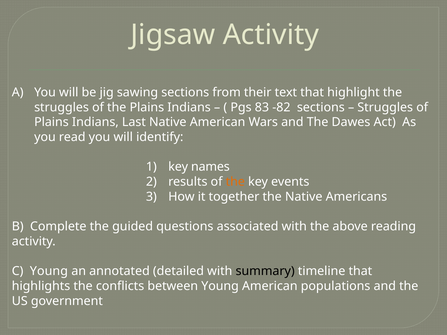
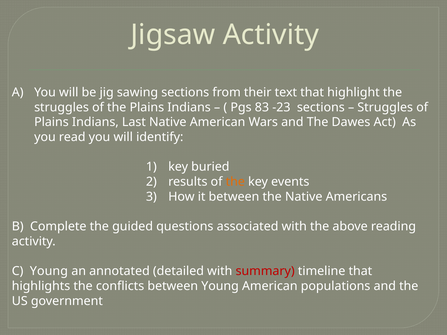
-82: -82 -> -23
names: names -> buried
it together: together -> between
summary colour: black -> red
